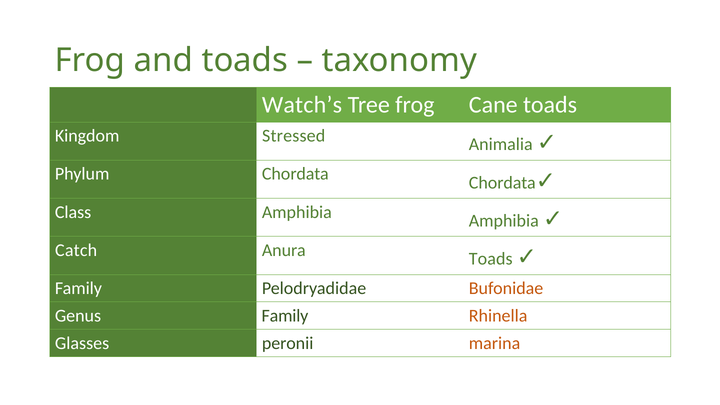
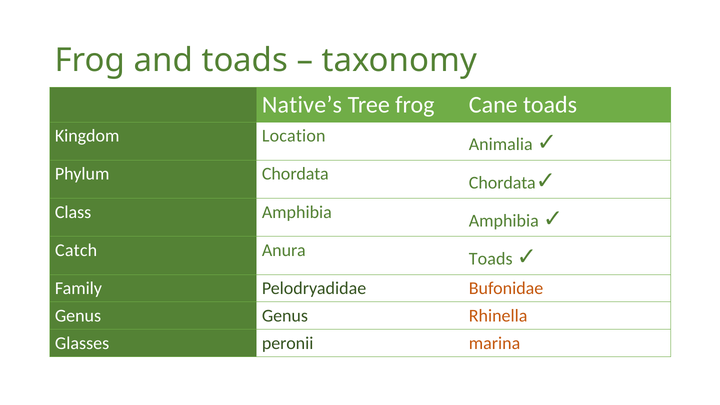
Watch’s: Watch’s -> Native’s
Stressed: Stressed -> Location
Genus Family: Family -> Genus
